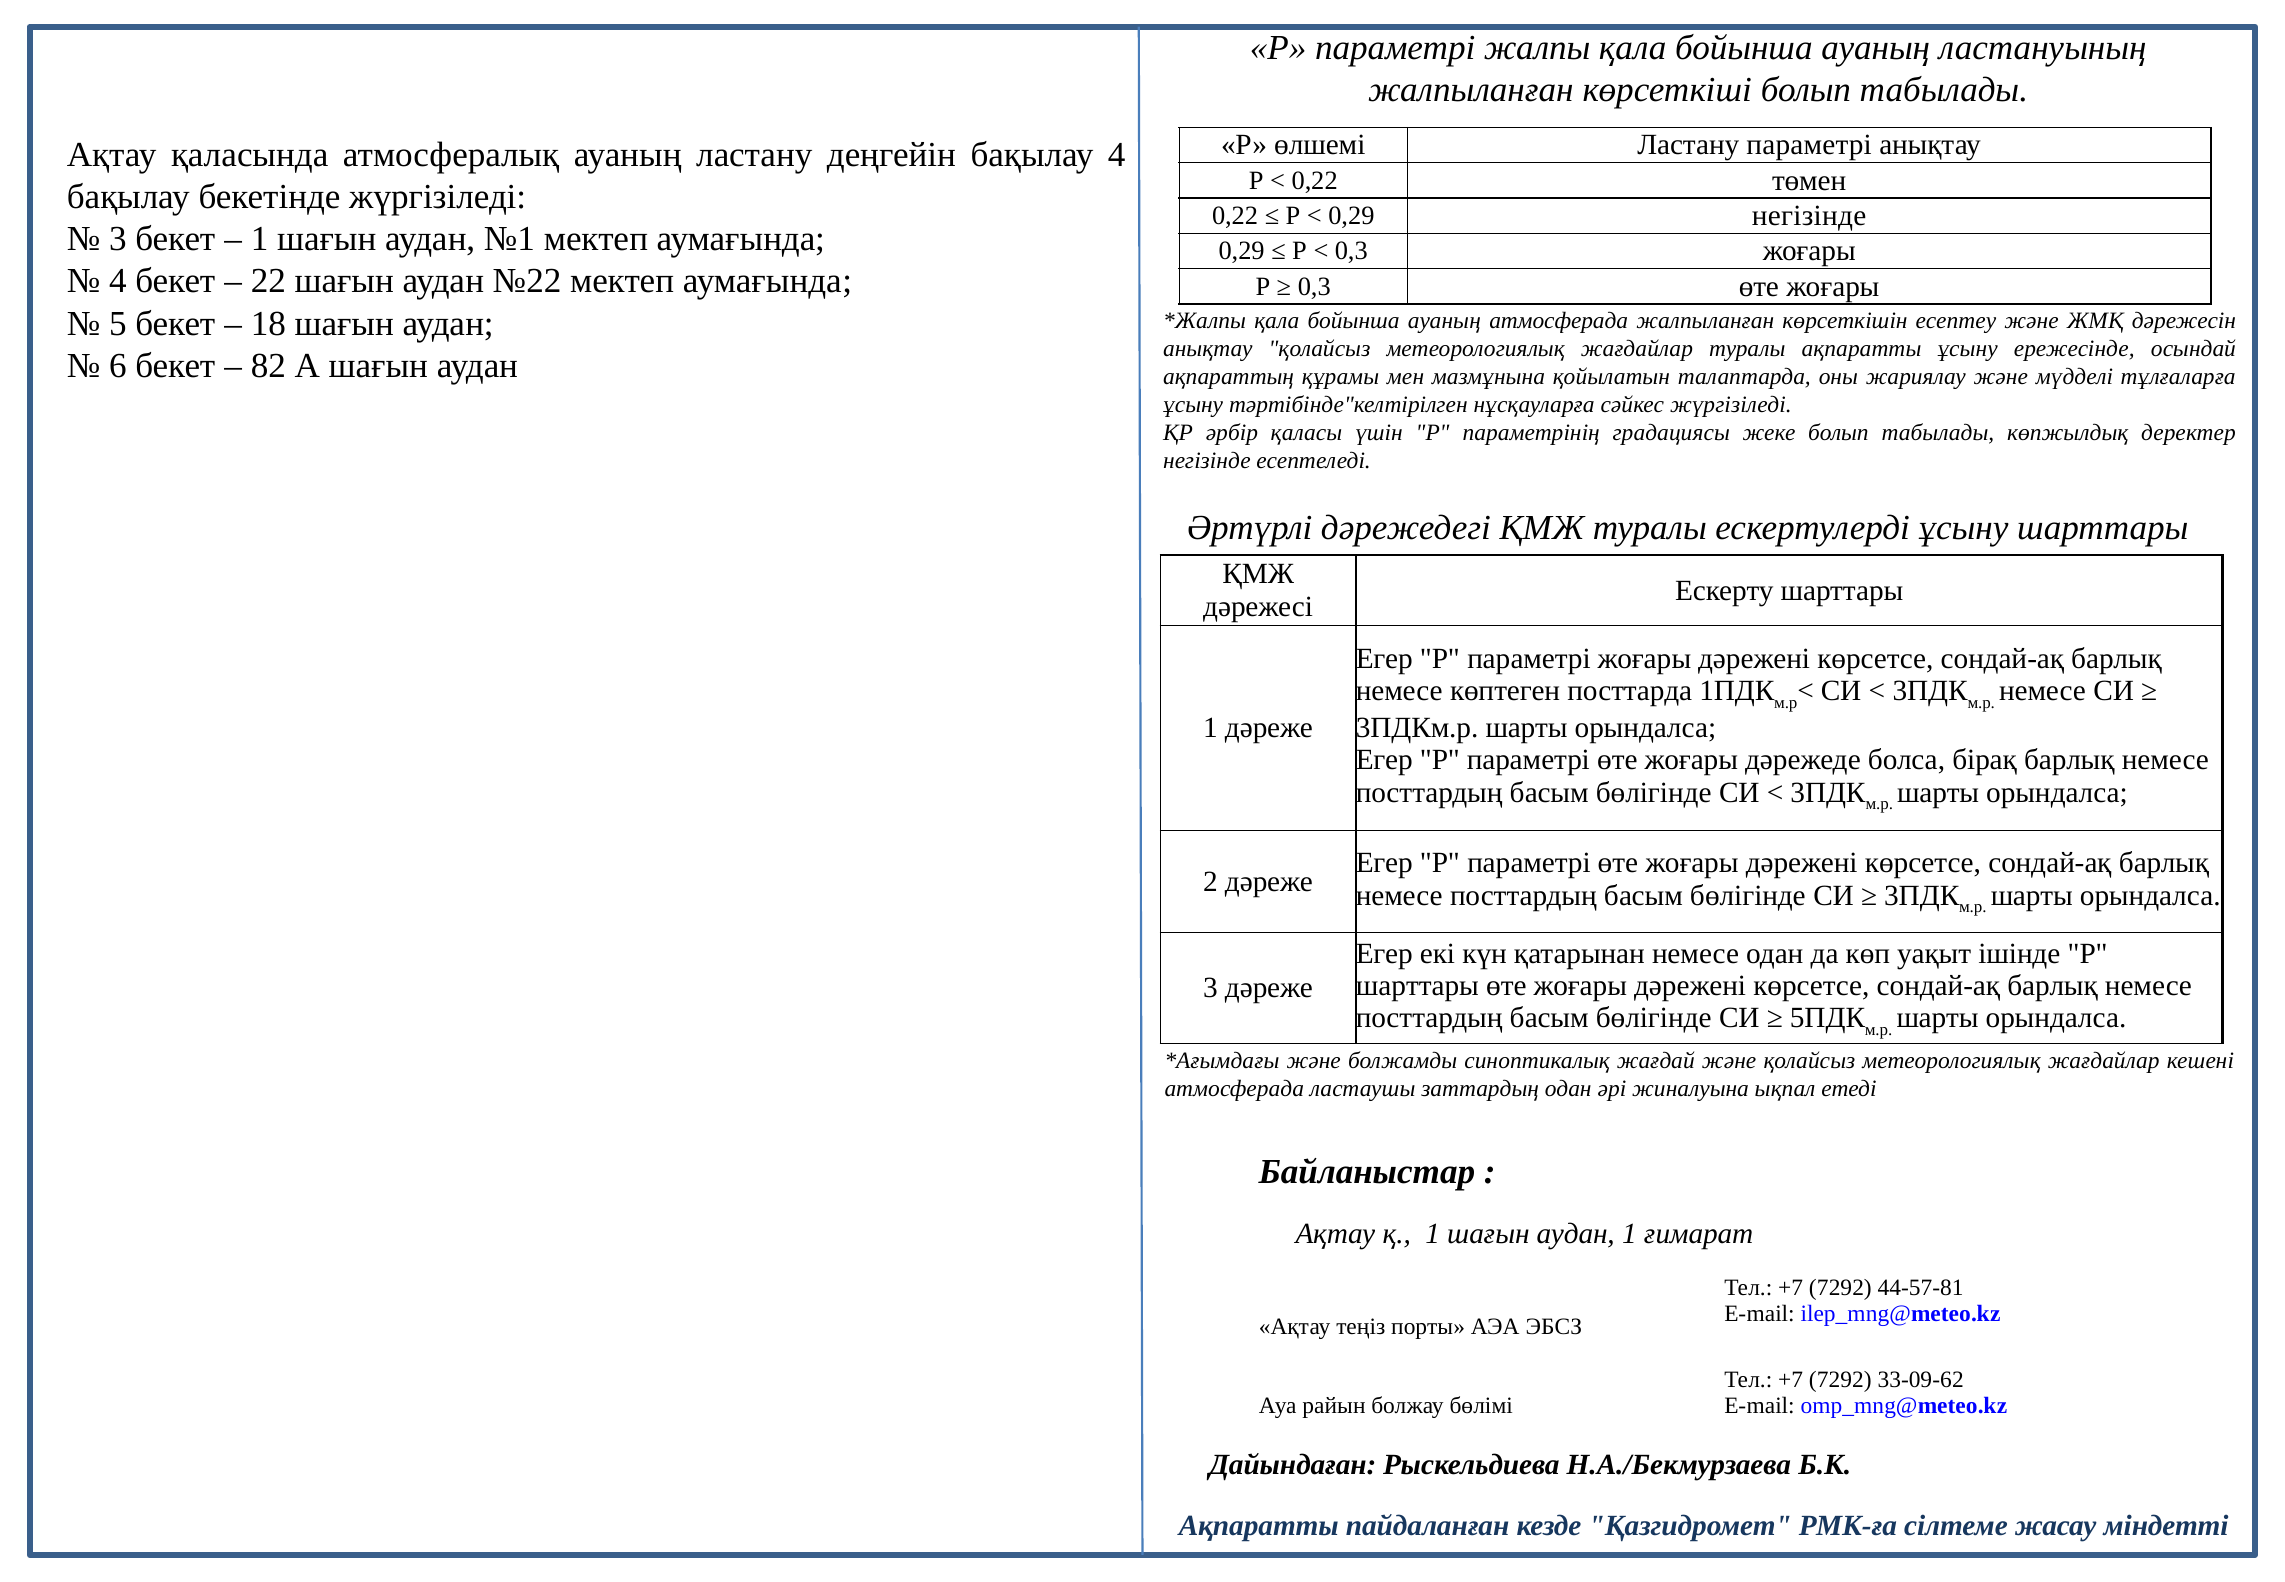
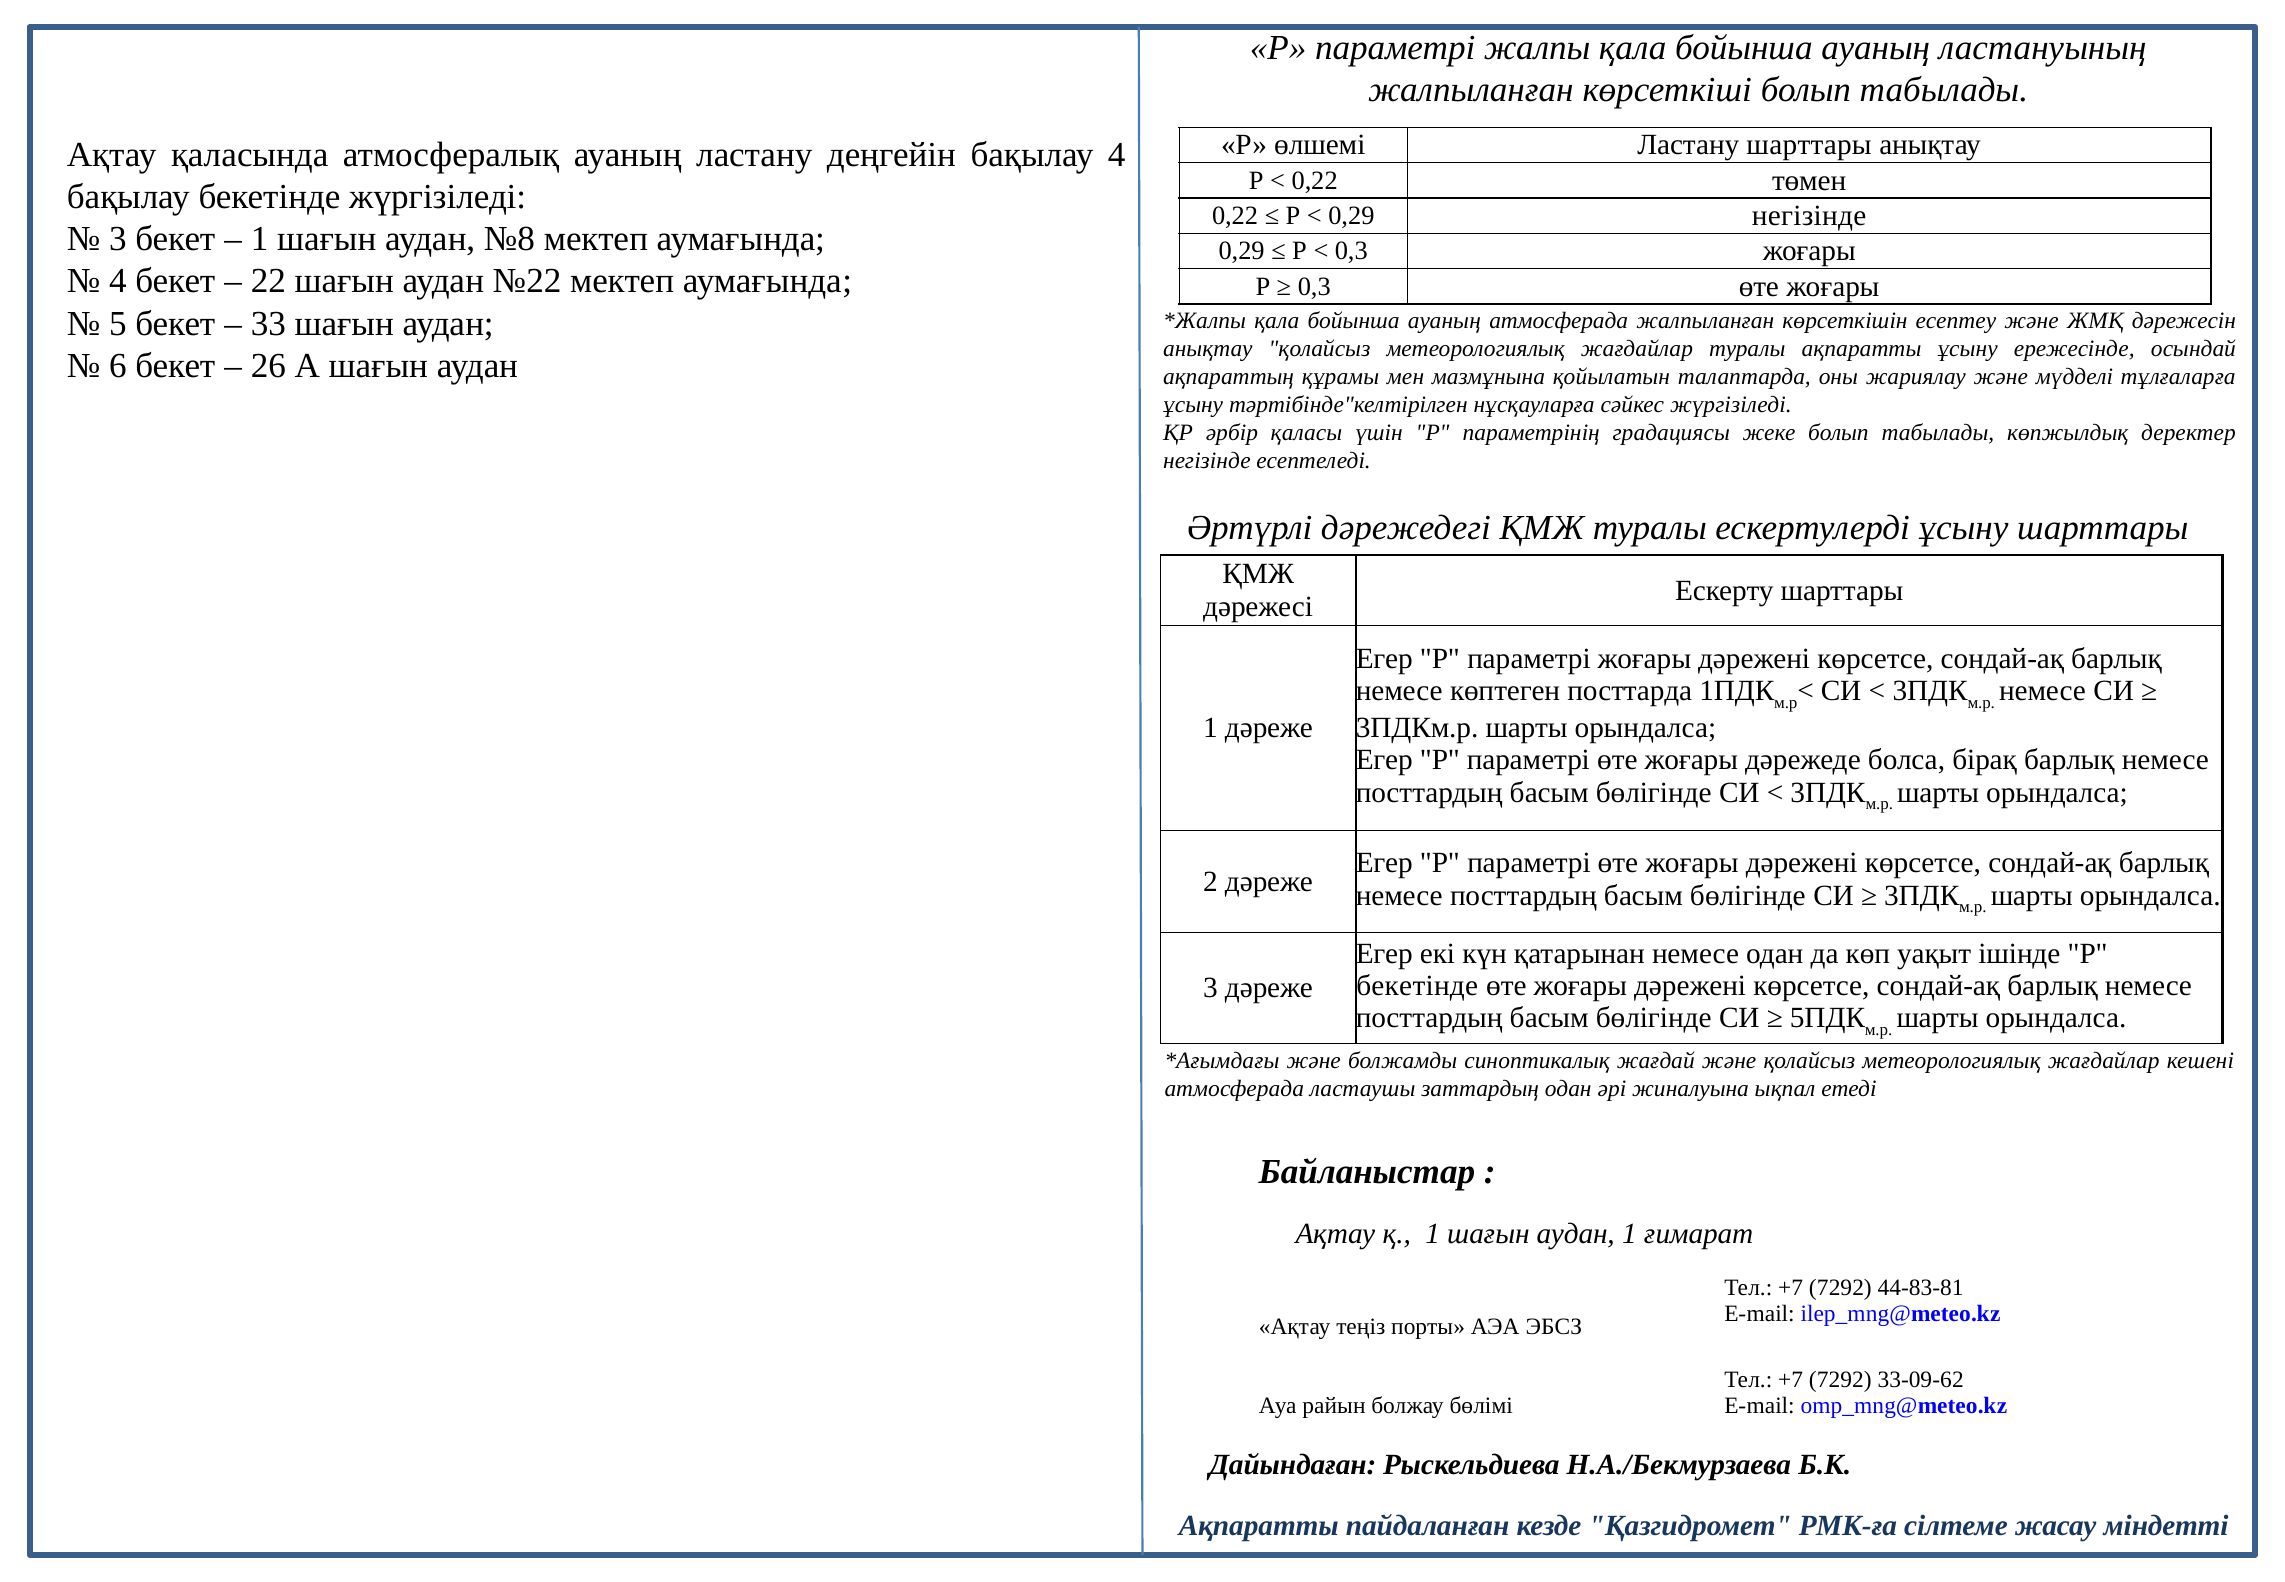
Ластану параметрі: параметрі -> шарттары
№1: №1 -> №8
18: 18 -> 33
82: 82 -> 26
шарттары at (1417, 986): шарттары -> бекетінде
44-57-81: 44-57-81 -> 44-83-81
